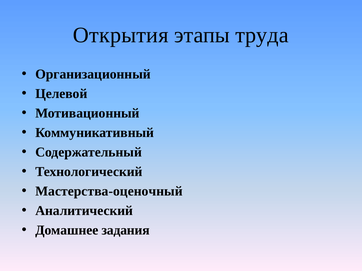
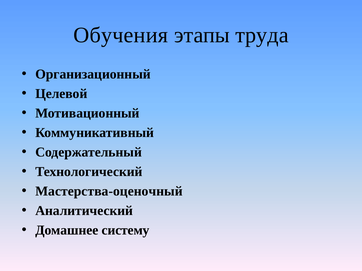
Открытия: Открытия -> Обучения
задания: задания -> систему
